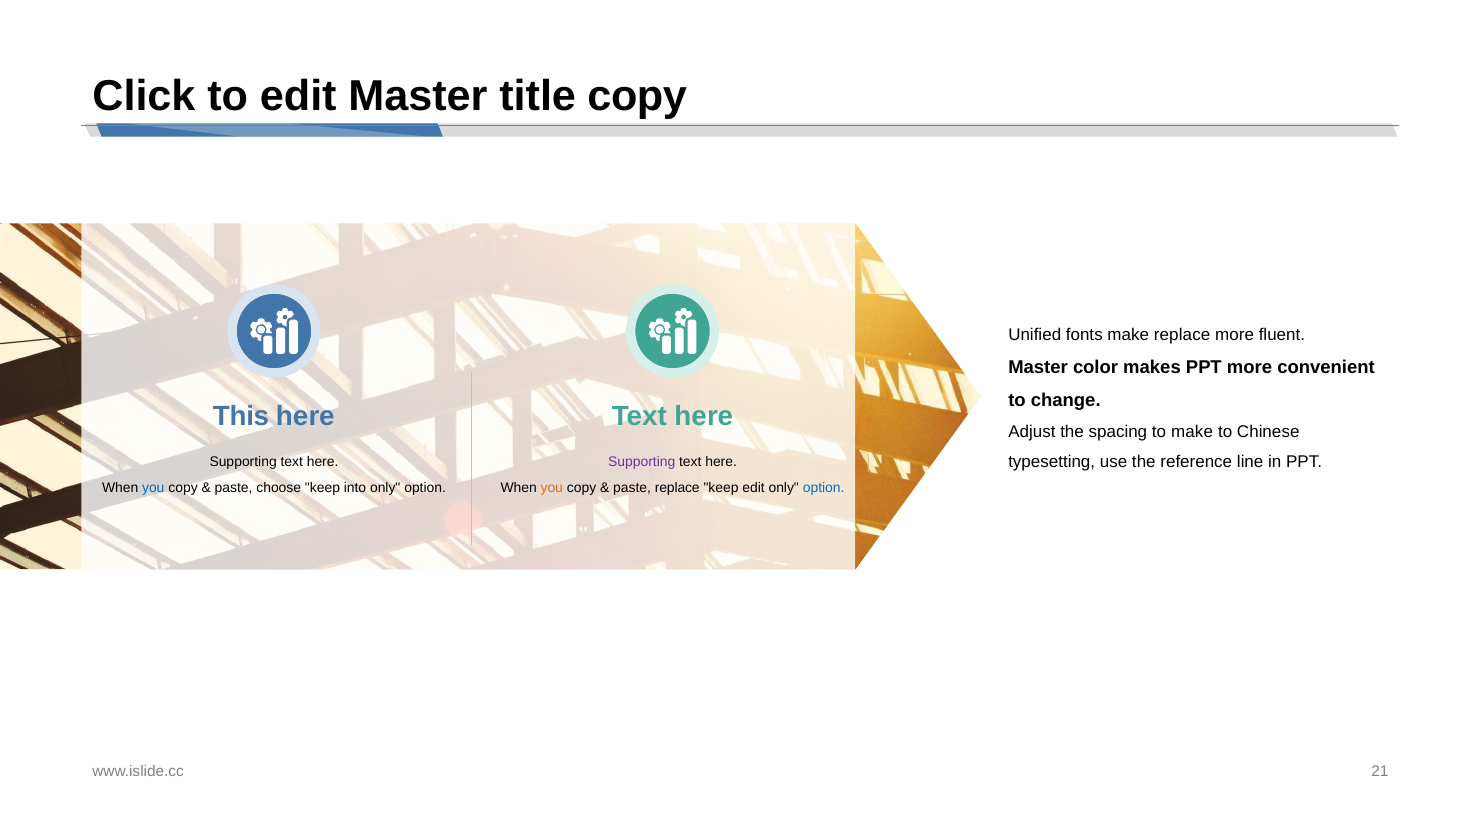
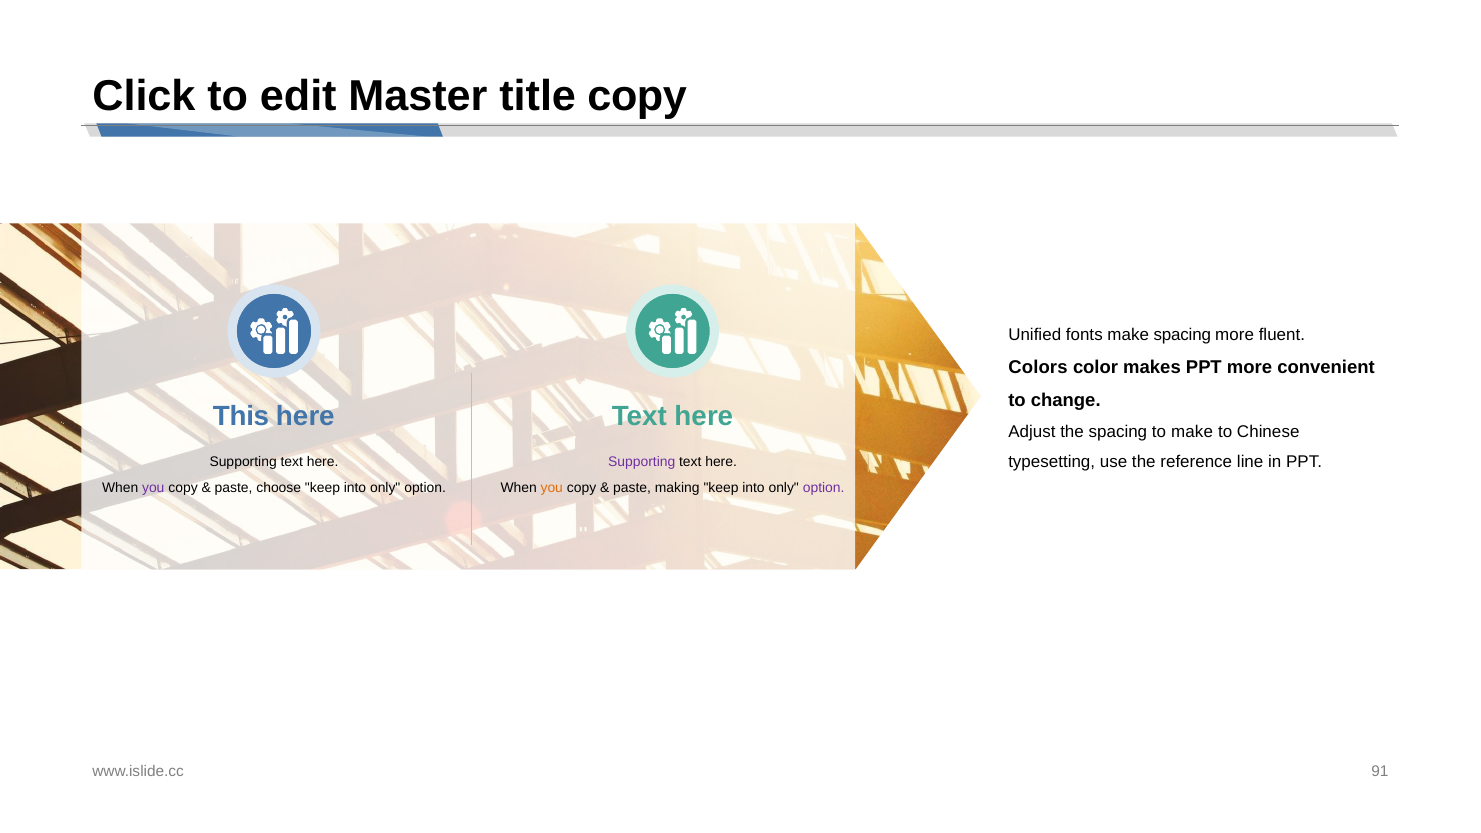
make replace: replace -> spacing
Master at (1038, 367): Master -> Colors
you at (153, 488) colour: blue -> purple
paste replace: replace -> making
edit at (754, 488): edit -> into
option at (824, 488) colour: blue -> purple
21: 21 -> 91
